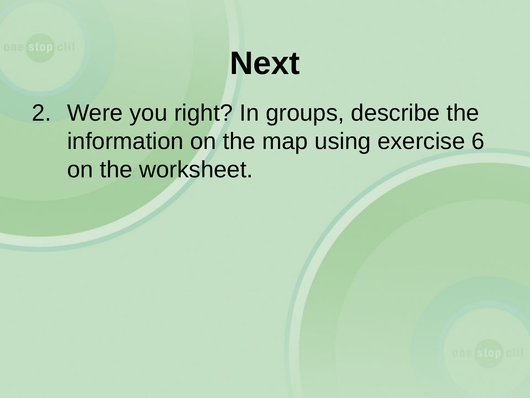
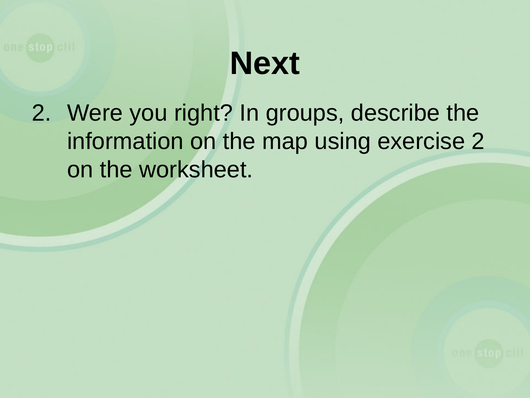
exercise 6: 6 -> 2
